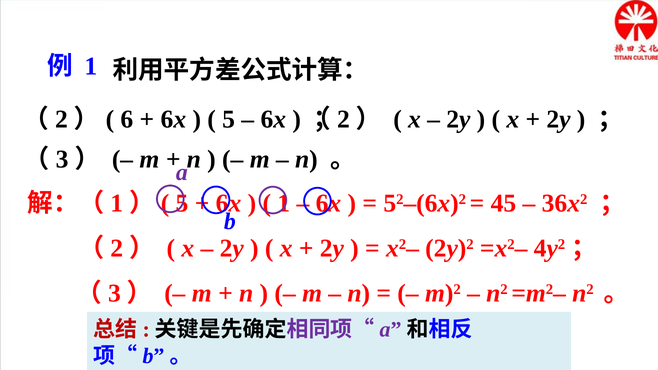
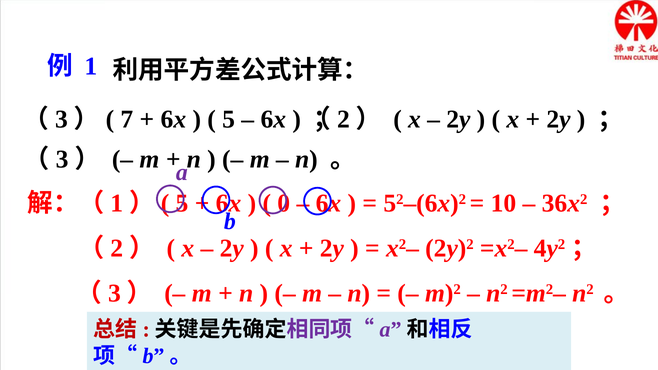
2 at (61, 119): 2 -> 3
6: 6 -> 7
1 at (284, 203): 1 -> 0
45: 45 -> 10
